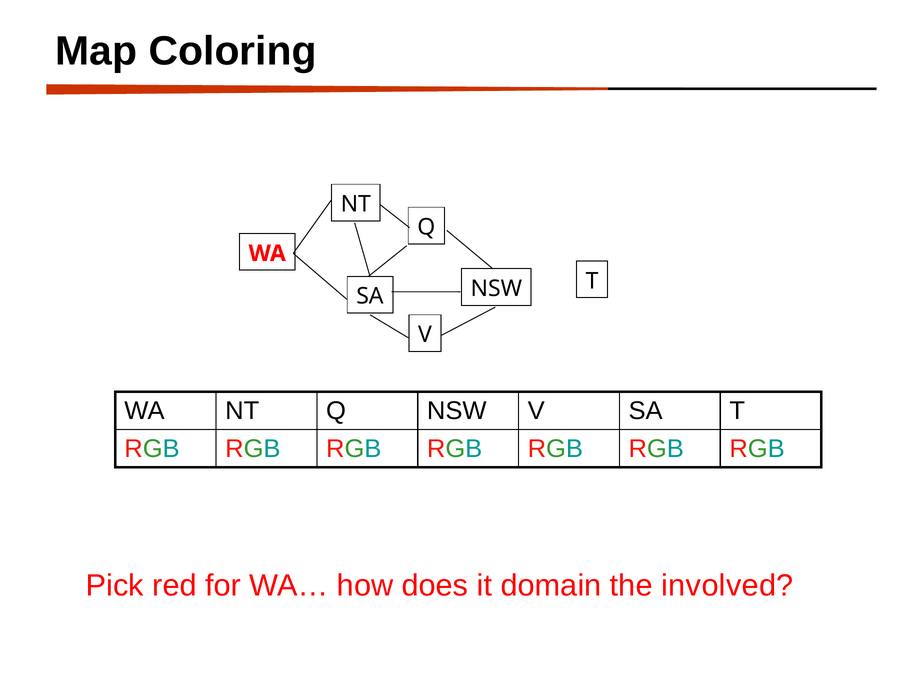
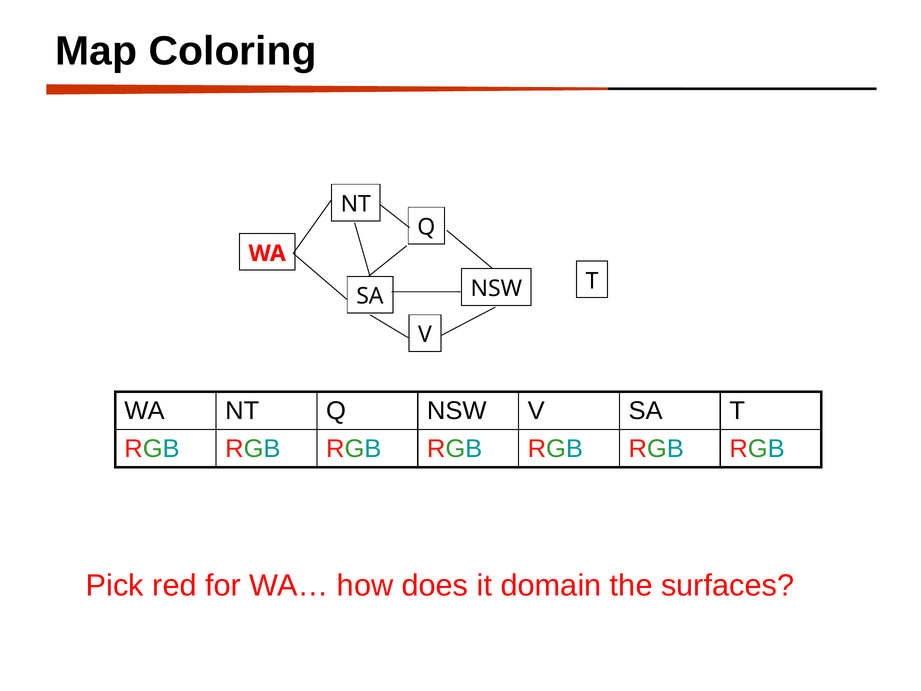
involved: involved -> surfaces
